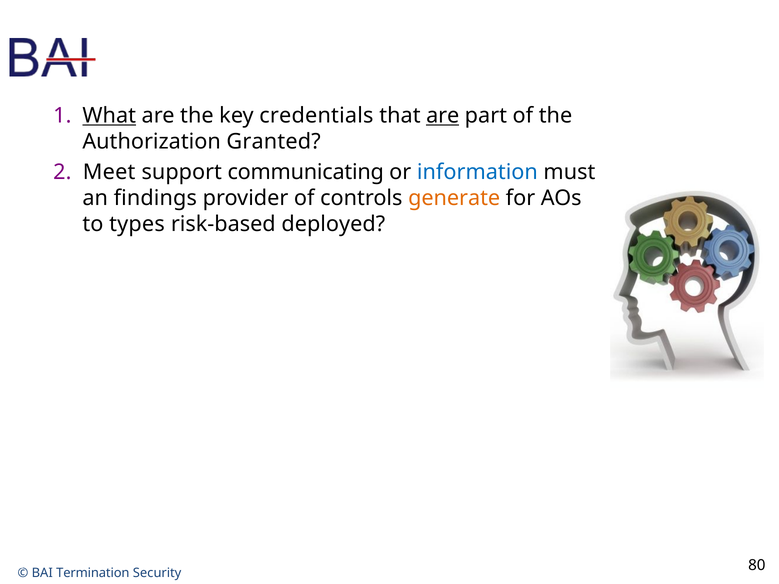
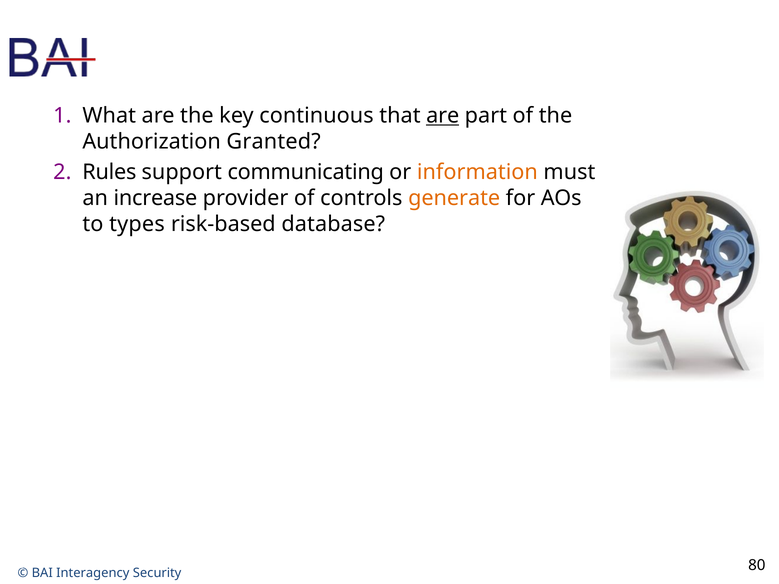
What underline: present -> none
credentials: credentials -> continuous
Meet: Meet -> Rules
information colour: blue -> orange
findings: findings -> increase
deployed: deployed -> database
Termination: Termination -> Interagency
